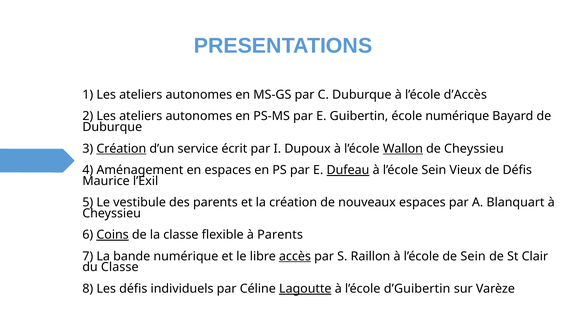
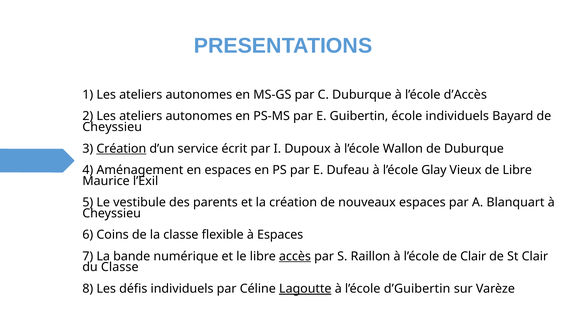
école numérique: numérique -> individuels
Duburque at (112, 127): Duburque -> Cheyssieu
Wallon underline: present -> none
de Cheyssieu: Cheyssieu -> Duburque
Dufeau underline: present -> none
l’école Sein: Sein -> Glay
de Défis: Défis -> Libre
Coins underline: present -> none
à Parents: Parents -> Espaces
de Sein: Sein -> Clair
